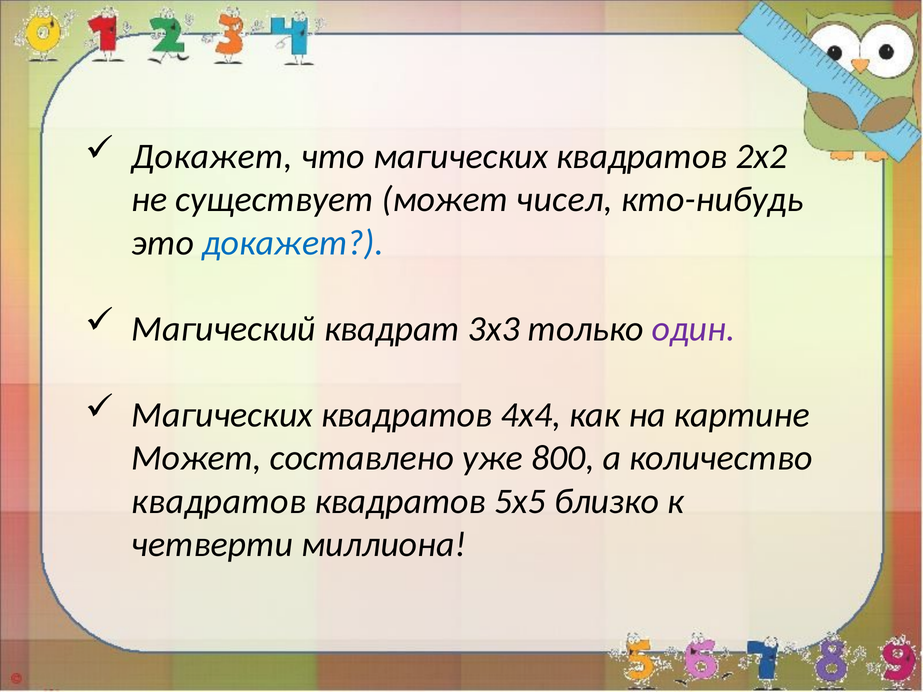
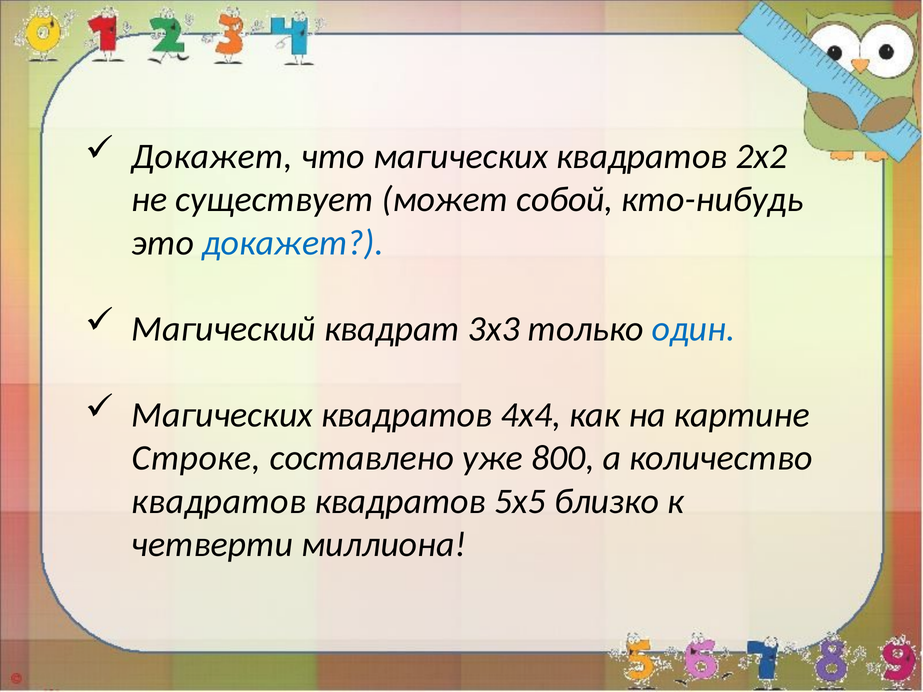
чисел: чисел -> собой
один colour: purple -> blue
Может at (197, 458): Может -> Строке
